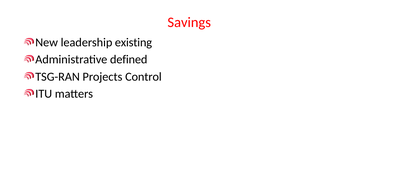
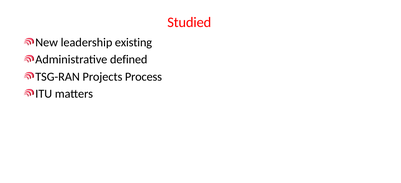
Savings: Savings -> Studied
Control: Control -> Process
